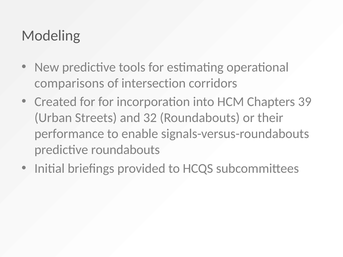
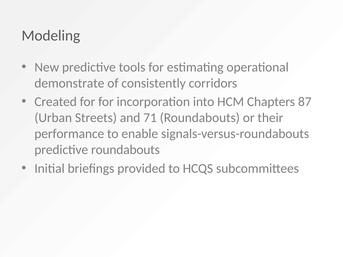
comparisons: comparisons -> demonstrate
intersection: intersection -> consistently
39: 39 -> 87
32: 32 -> 71
